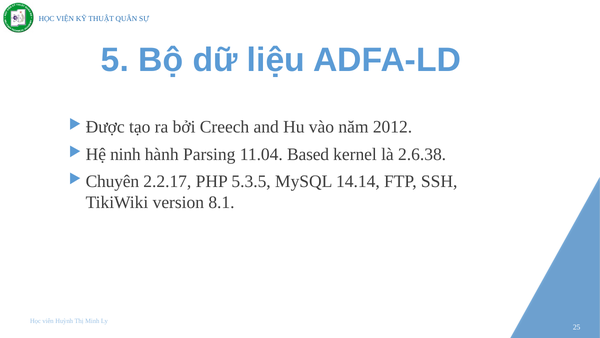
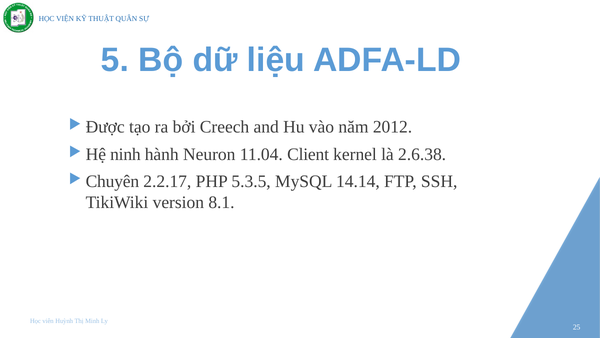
Parsing: Parsing -> Neuron
Based: Based -> Client
